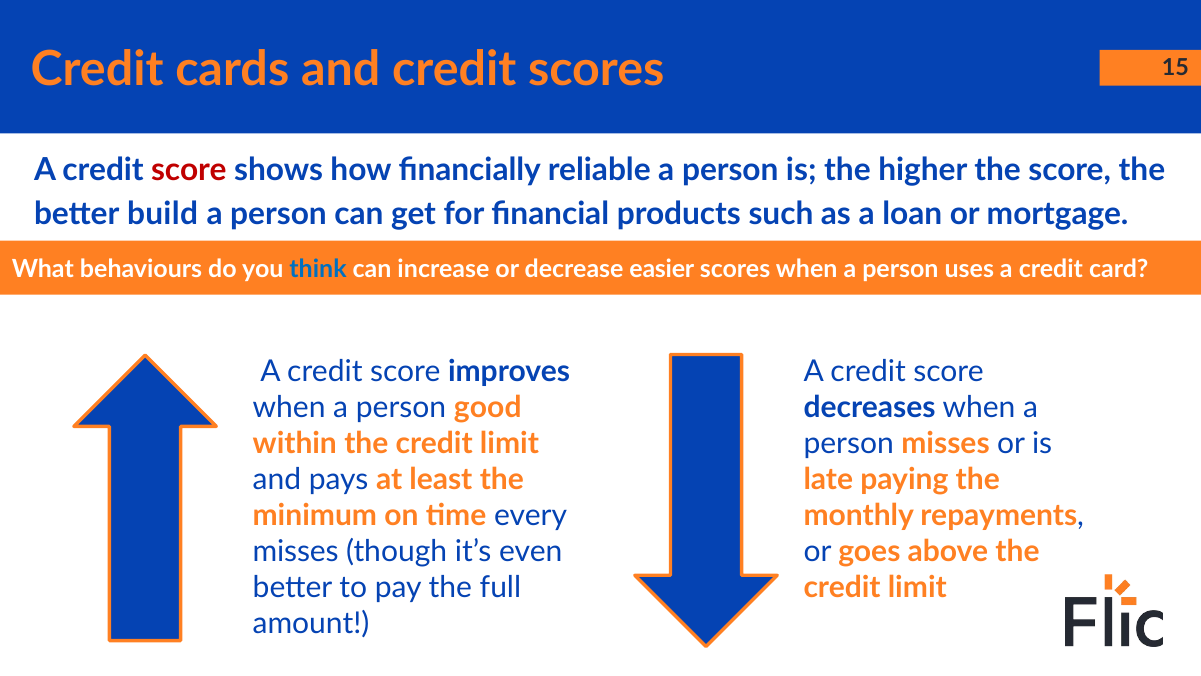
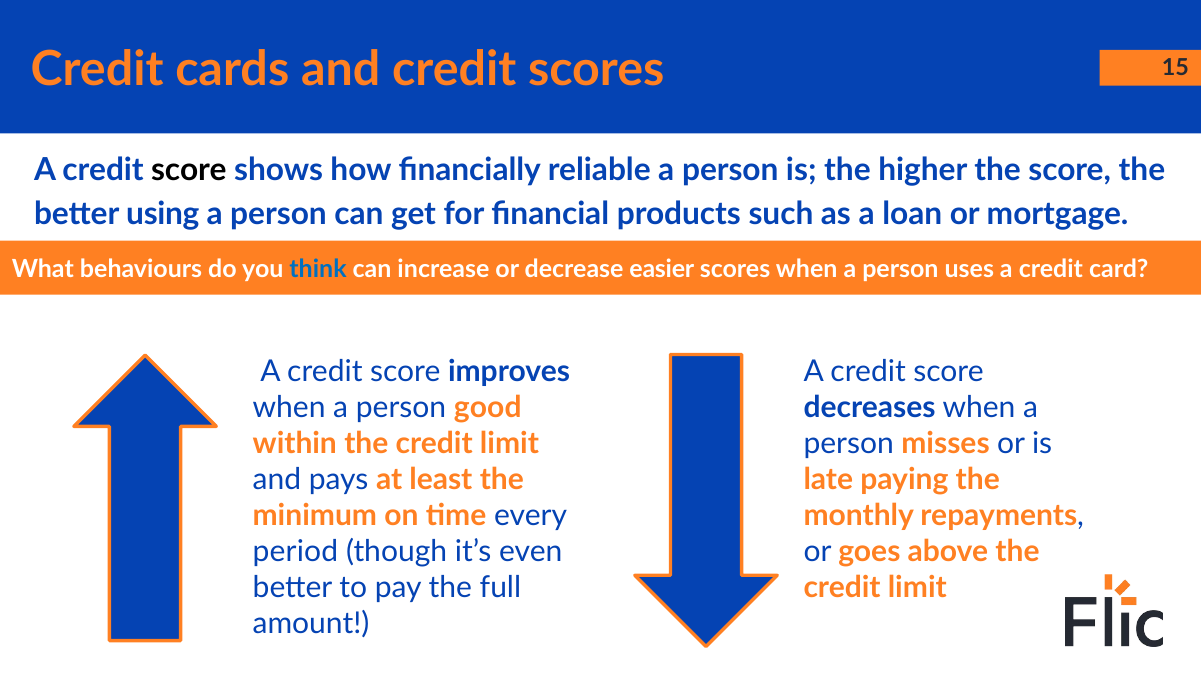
score at (189, 170) colour: red -> black
build: build -> using
misses at (296, 551): misses -> period
